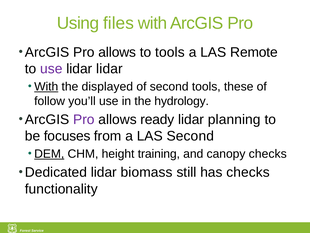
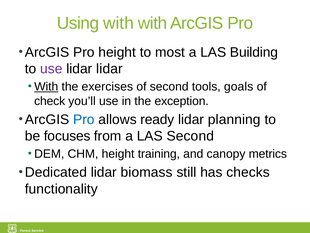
Using files: files -> with
allows at (117, 52): allows -> height
to tools: tools -> most
Remote: Remote -> Building
displayed: displayed -> exercises
these: these -> goals
follow: follow -> check
hydrology: hydrology -> exception
Pro at (84, 119) colour: purple -> blue
DEM underline: present -> none
canopy checks: checks -> metrics
